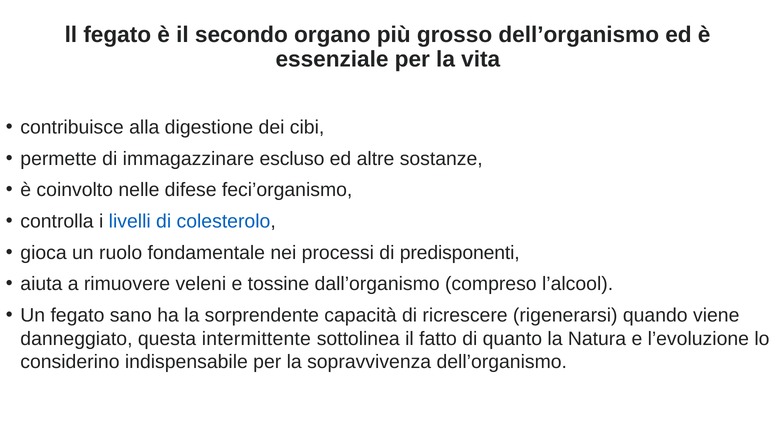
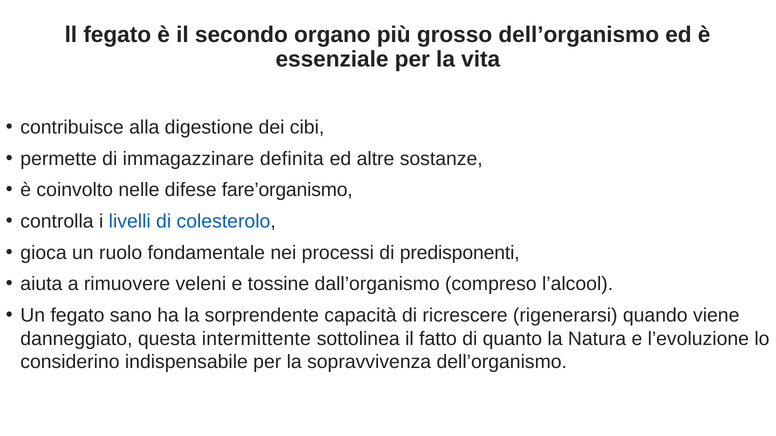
escluso: escluso -> definita
feci’organismo: feci’organismo -> fare’organismo
